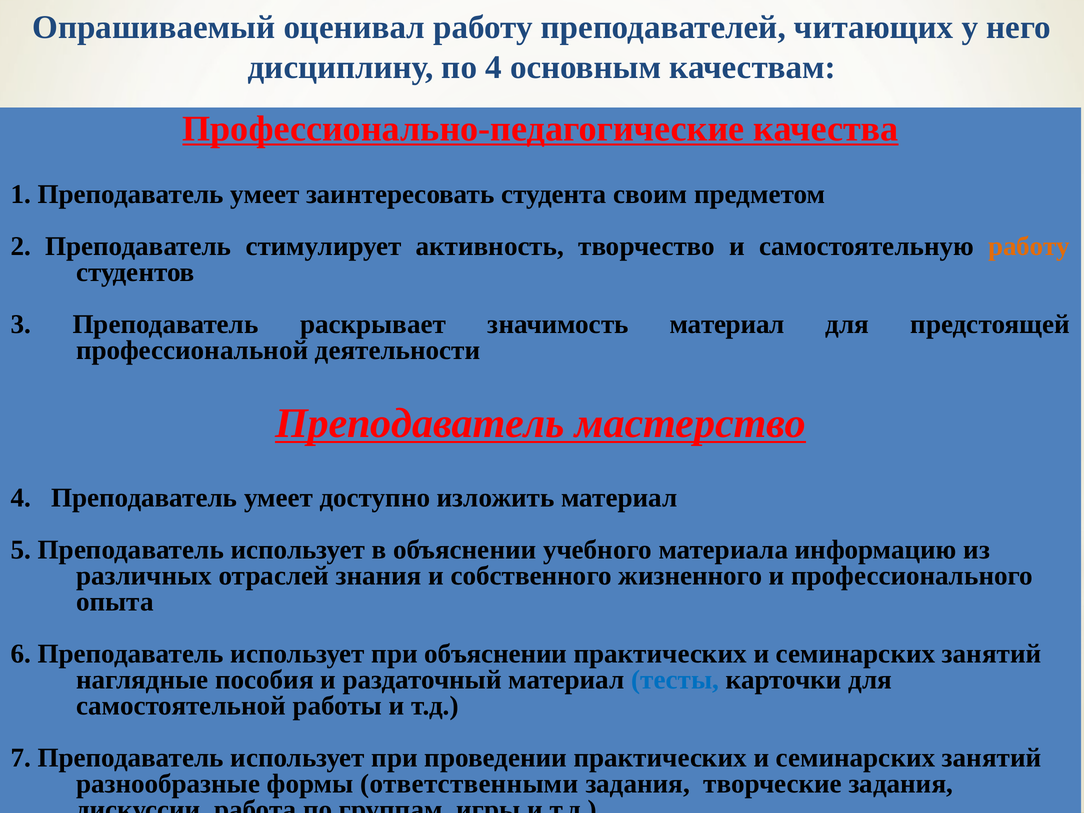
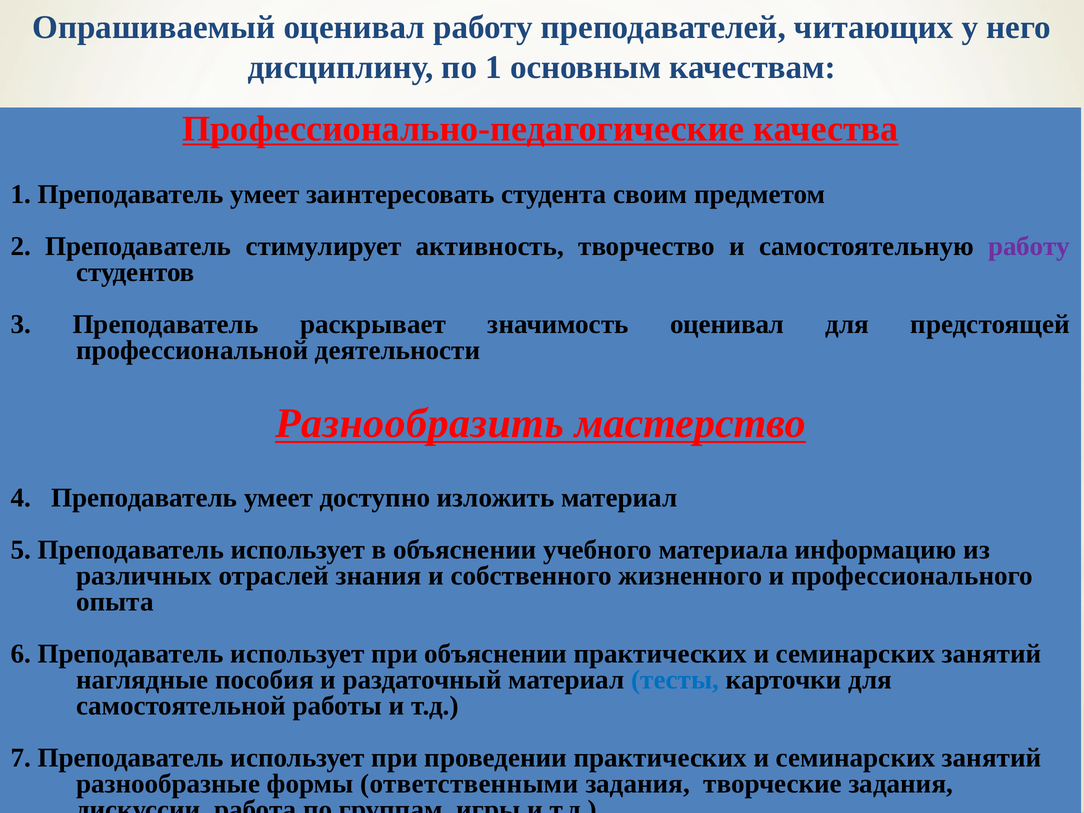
по 4: 4 -> 1
работу at (1029, 246) colour: orange -> purple
значимость материал: материал -> оценивал
Преподаватель at (420, 423): Преподаватель -> Разнообразить
